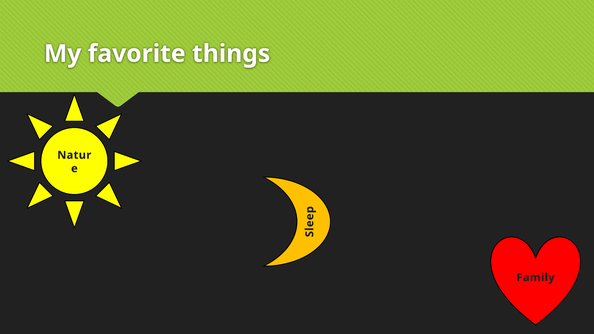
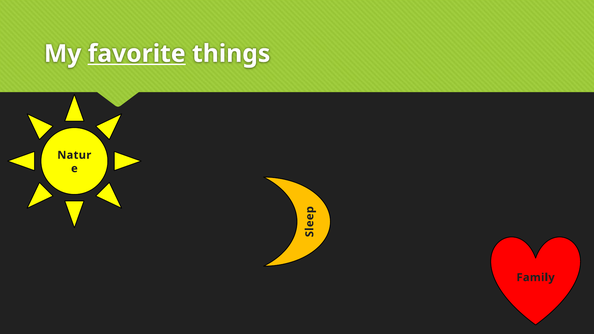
favorite underline: none -> present
